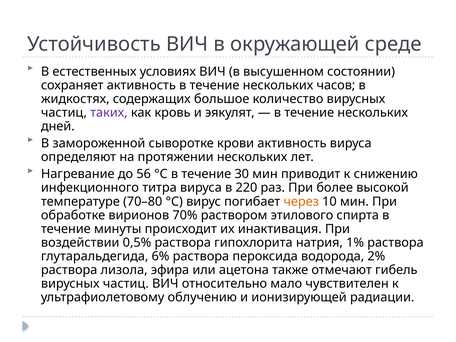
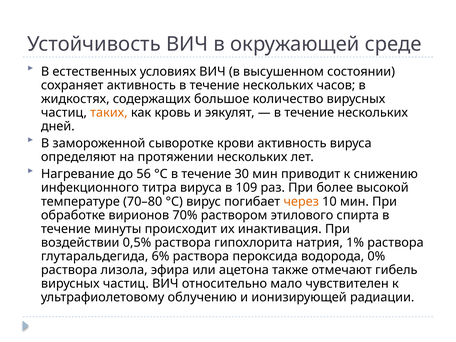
таких colour: purple -> orange
220: 220 -> 109
2%: 2% -> 0%
